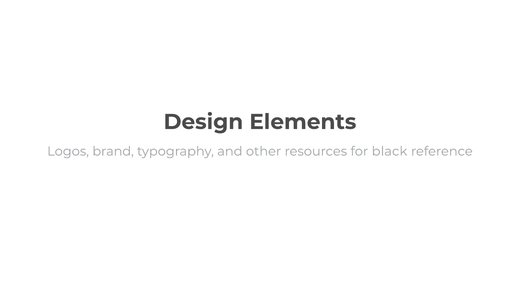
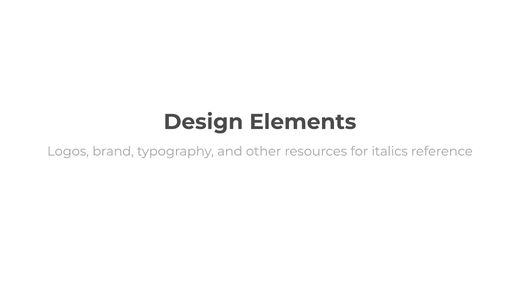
black: black -> italics
